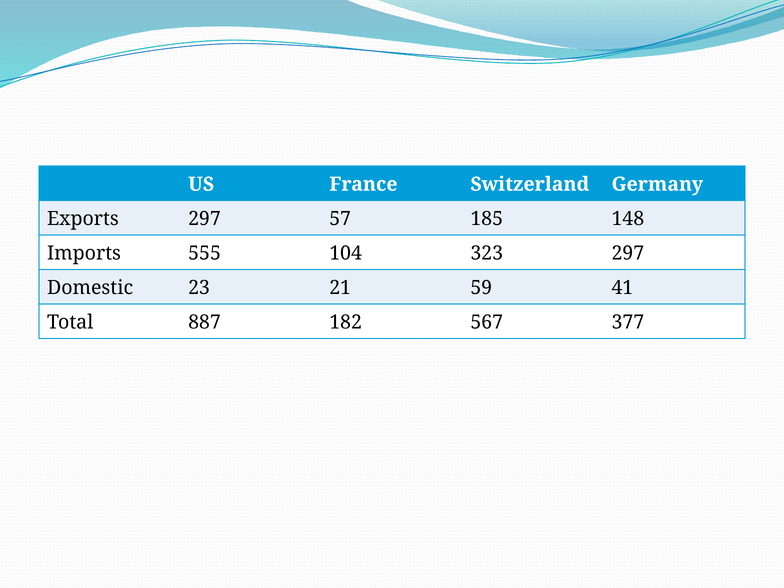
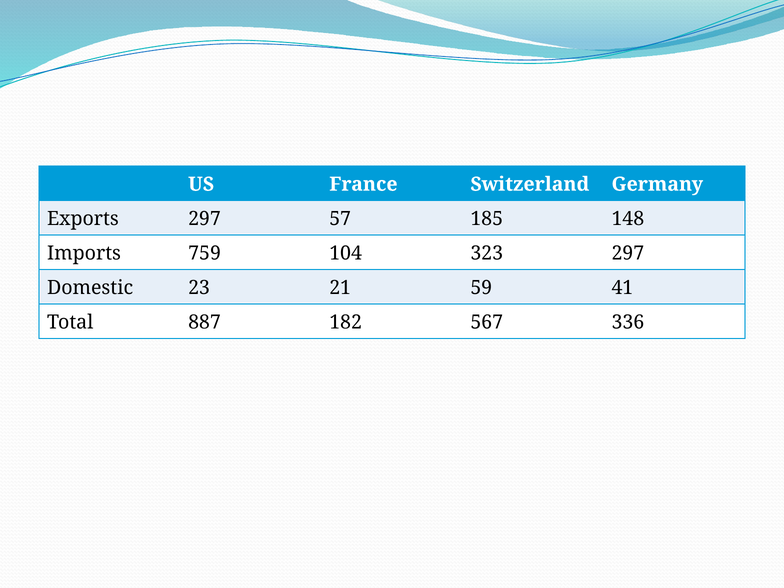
555: 555 -> 759
377: 377 -> 336
